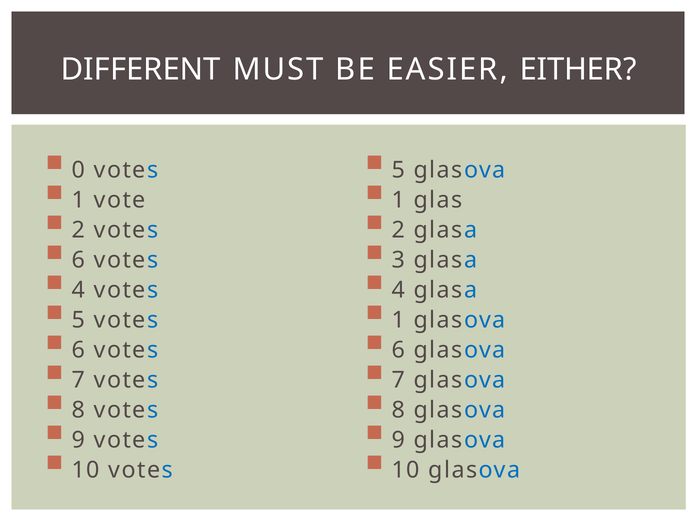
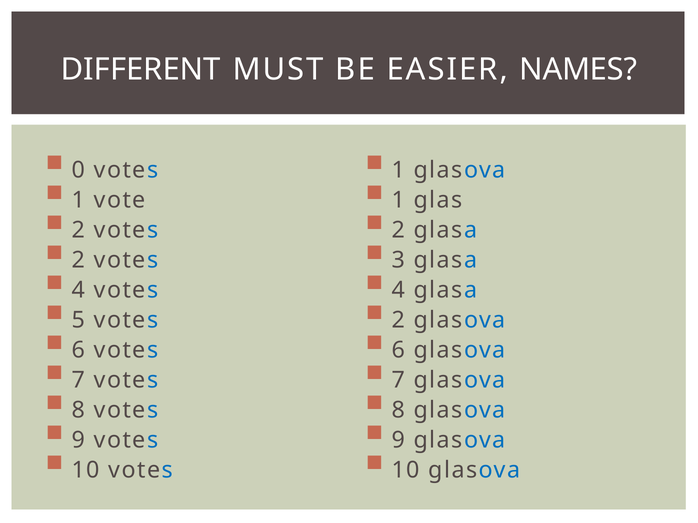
EITHER: EITHER -> NAMES
5 at (398, 170): 5 -> 1
6 at (78, 260): 6 -> 2
1 at (398, 320): 1 -> 2
